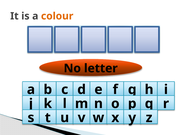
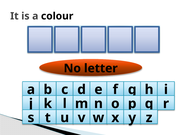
colour colour: orange -> black
